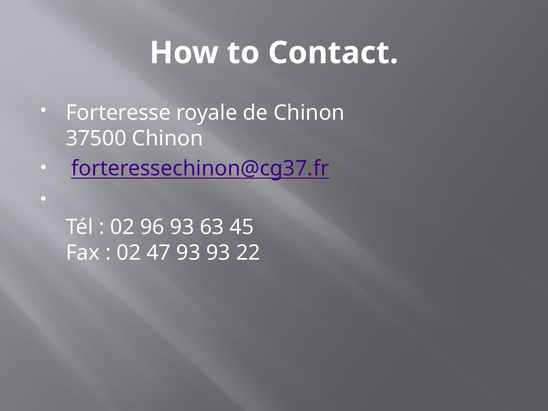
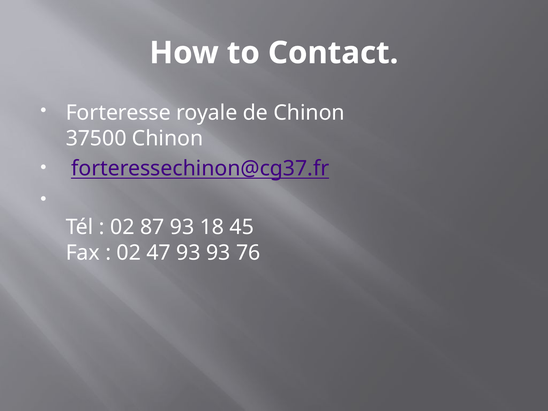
96: 96 -> 87
63: 63 -> 18
22: 22 -> 76
